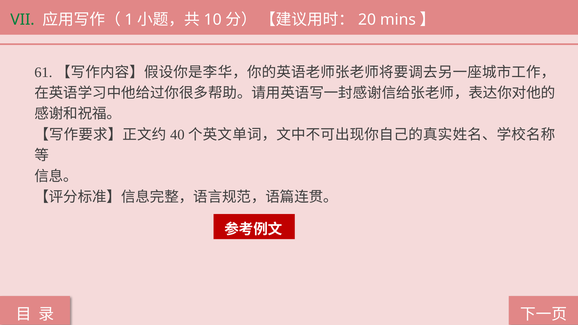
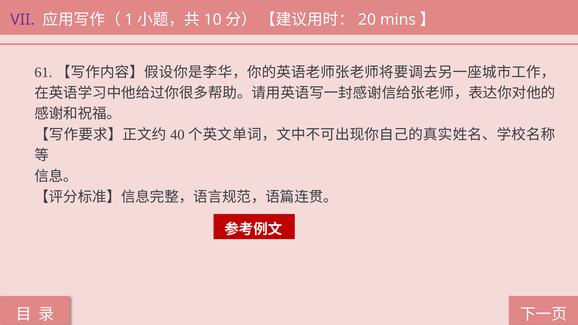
VII colour: green -> purple
